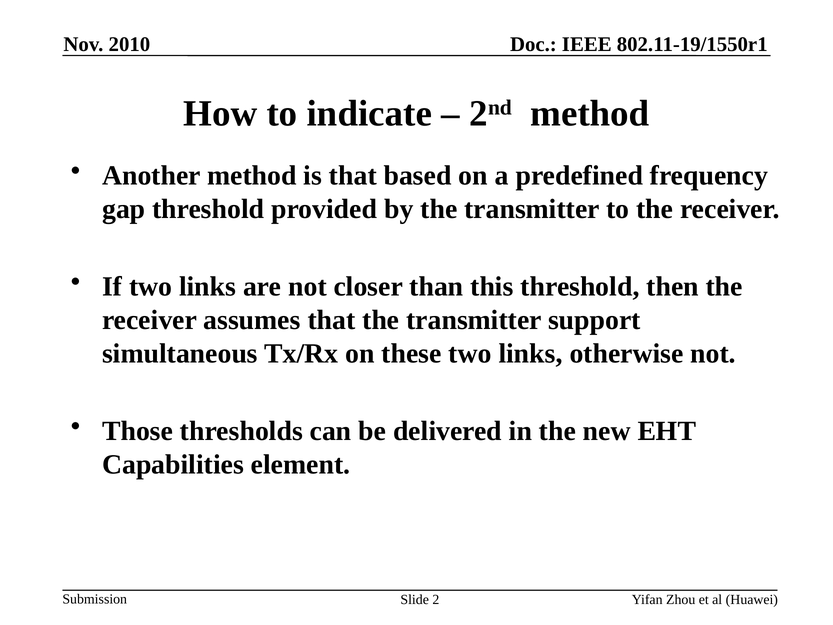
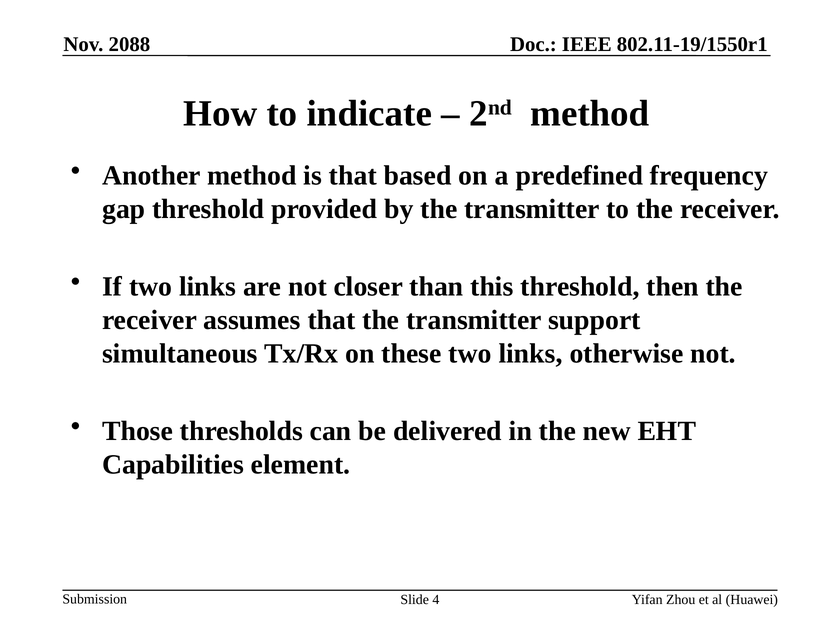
2010: 2010 -> 2088
2: 2 -> 4
